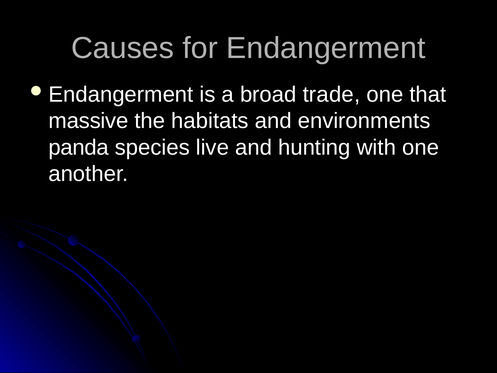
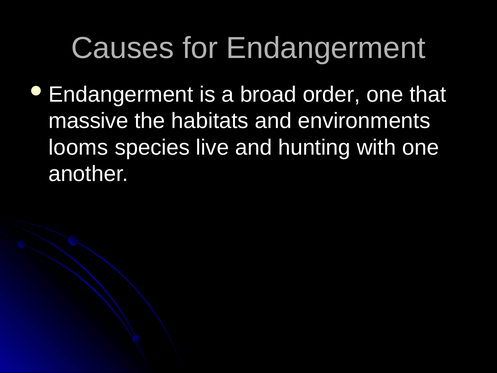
trade: trade -> order
panda: panda -> looms
